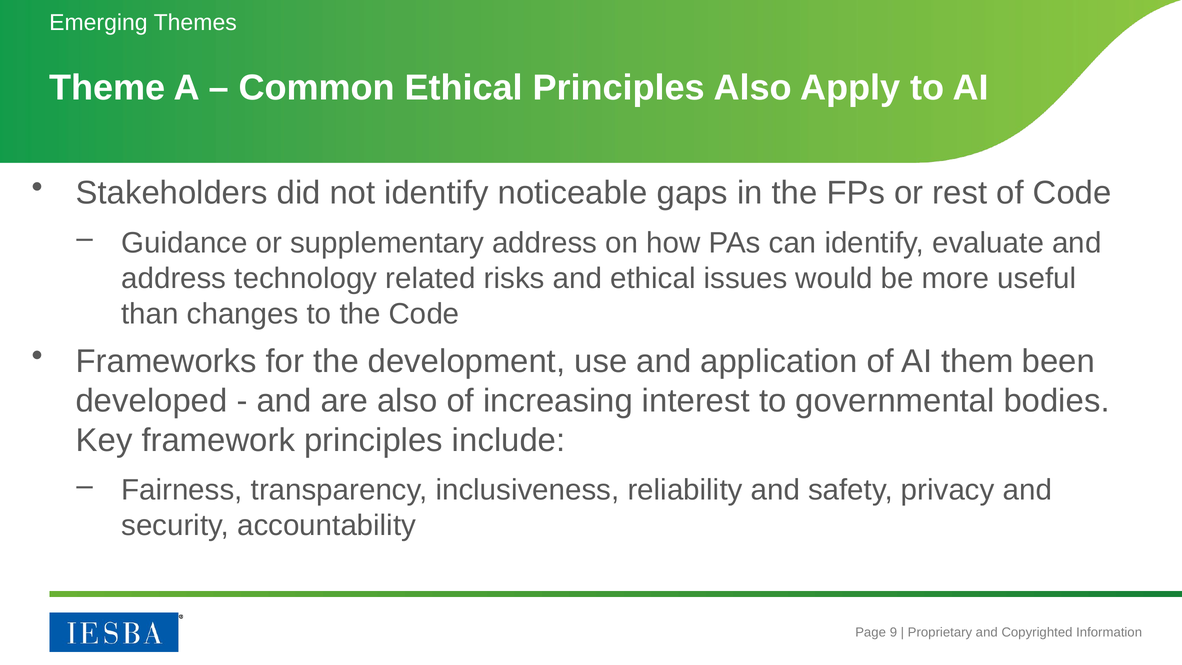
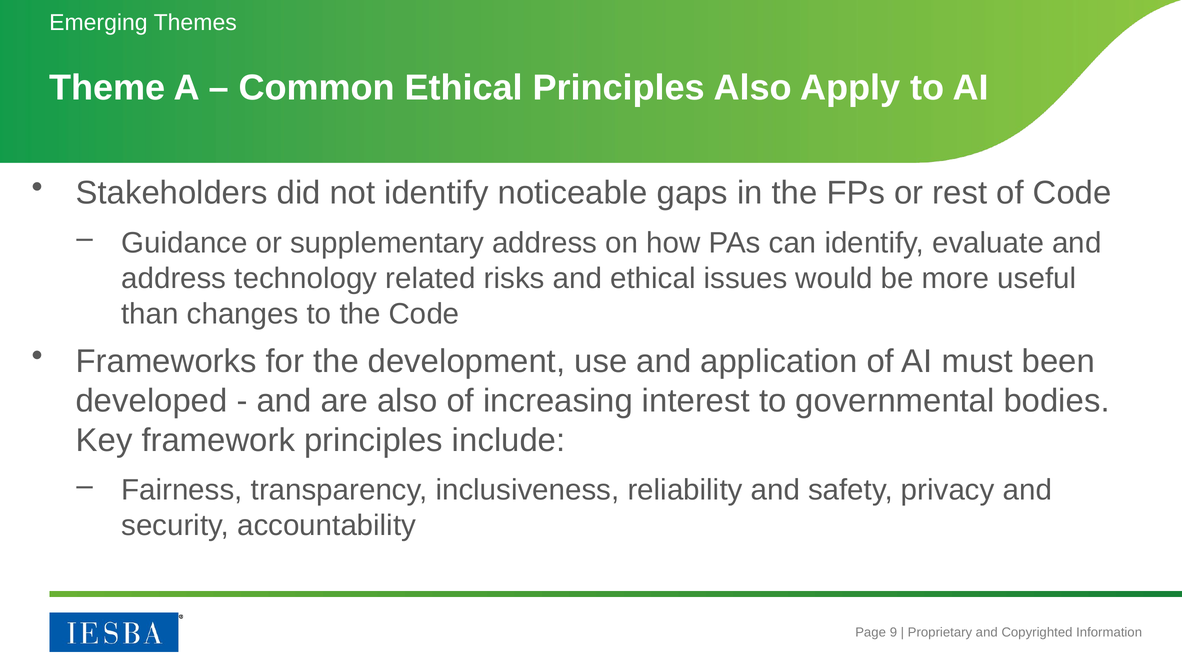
them: them -> must
